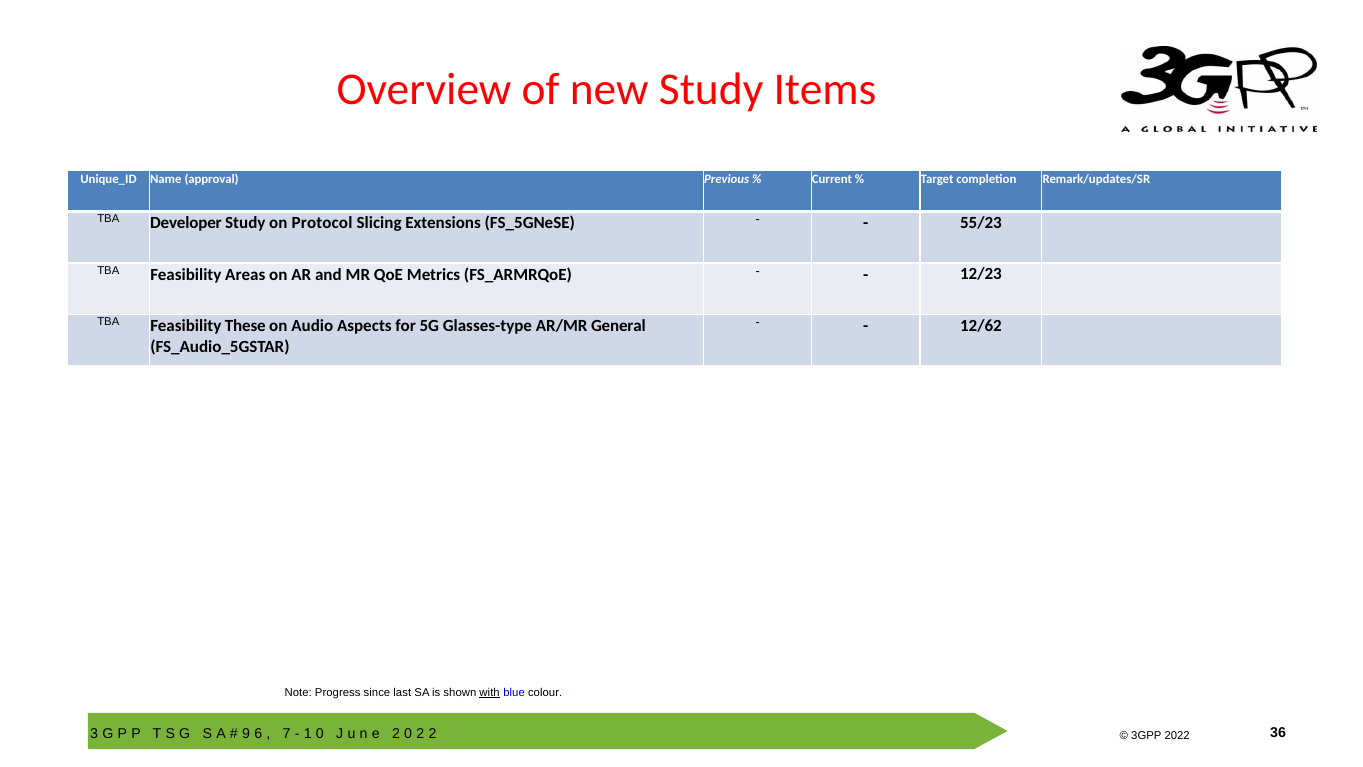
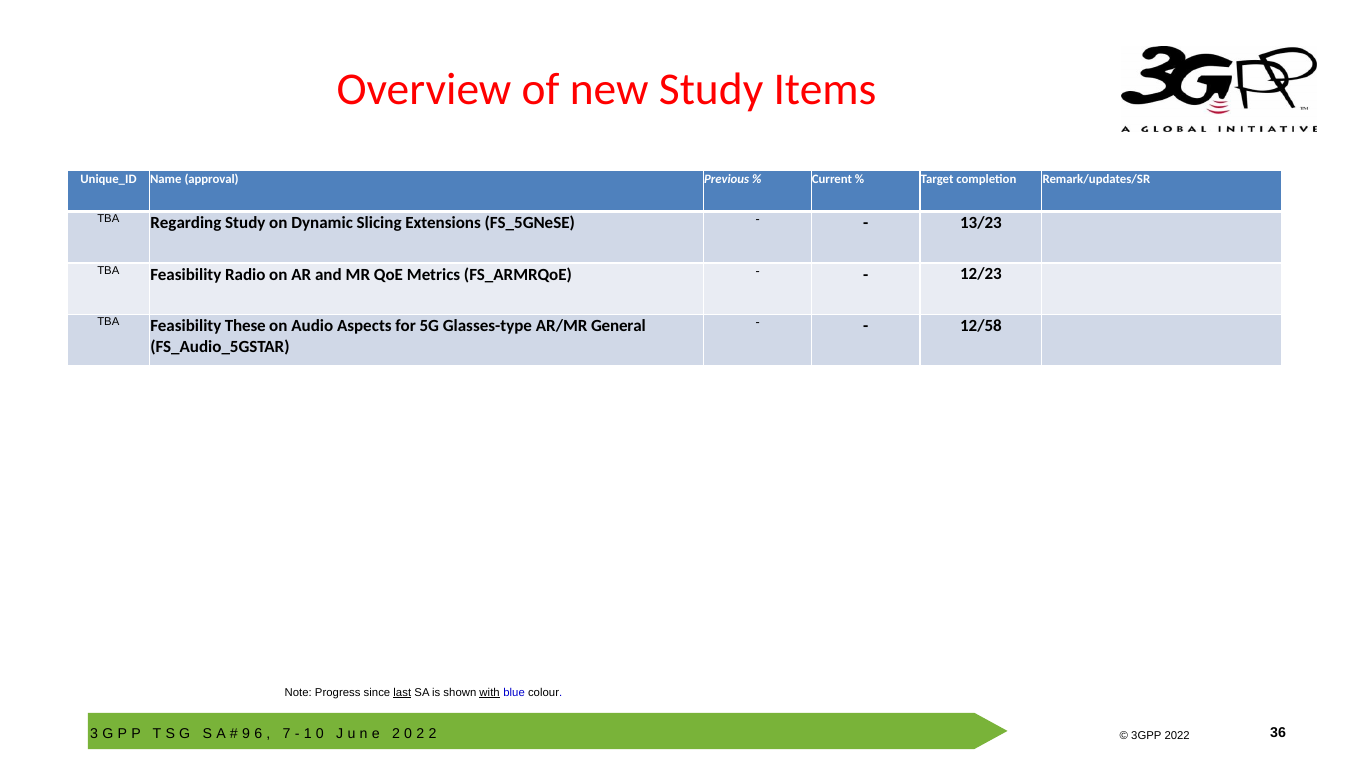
Developer: Developer -> Regarding
Protocol: Protocol -> Dynamic
55/23: 55/23 -> 13/23
Areas: Areas -> Radio
12/62: 12/62 -> 12/58
last underline: none -> present
